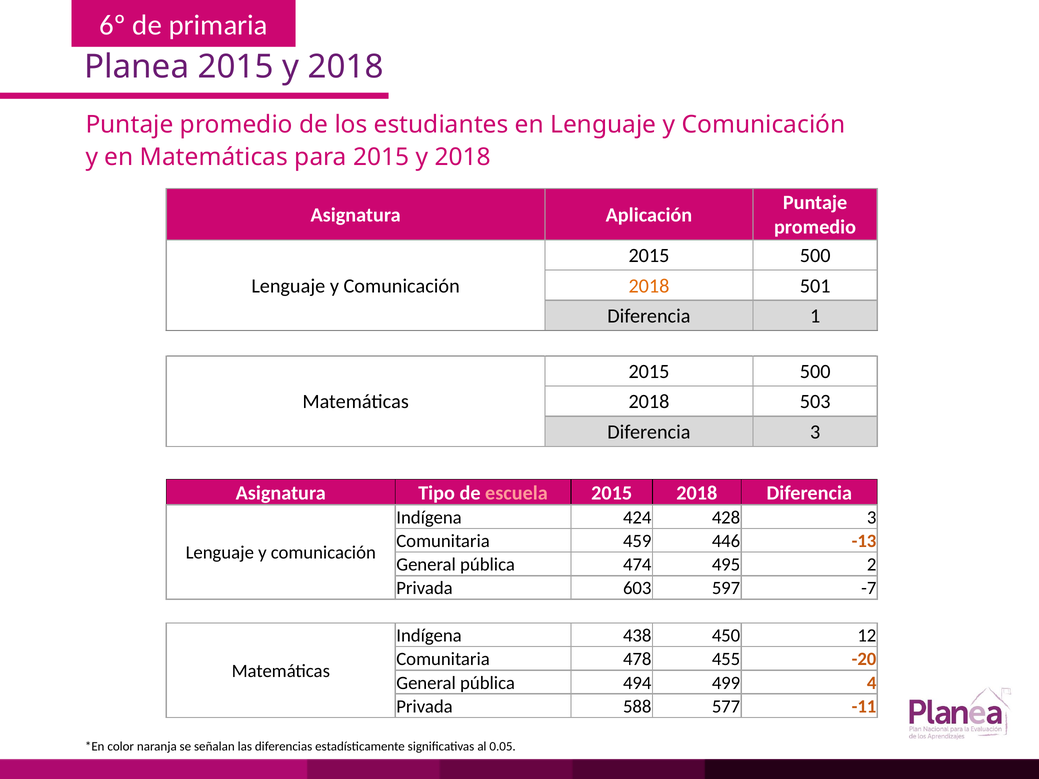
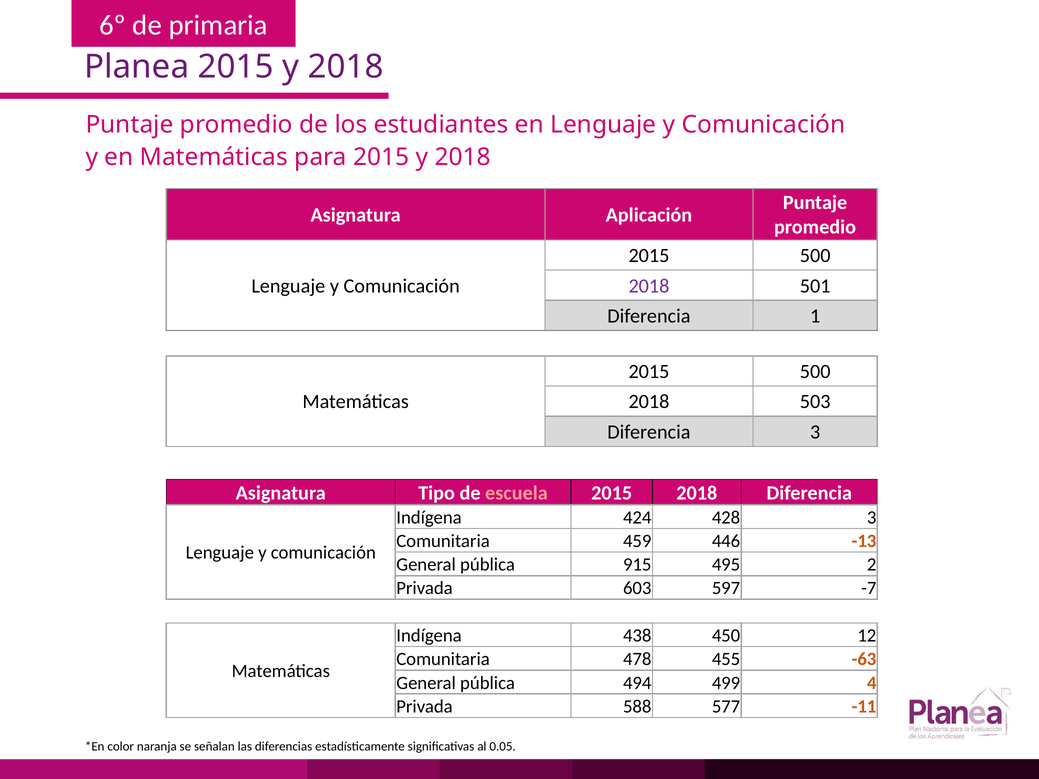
2018 at (649, 286) colour: orange -> purple
474: 474 -> 915
-20: -20 -> -63
